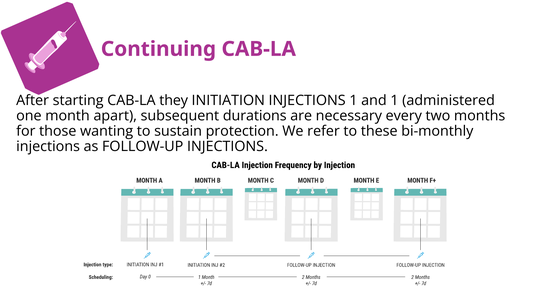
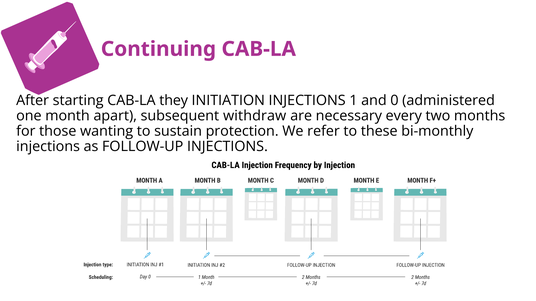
and 1: 1 -> 0
durations: durations -> withdraw
